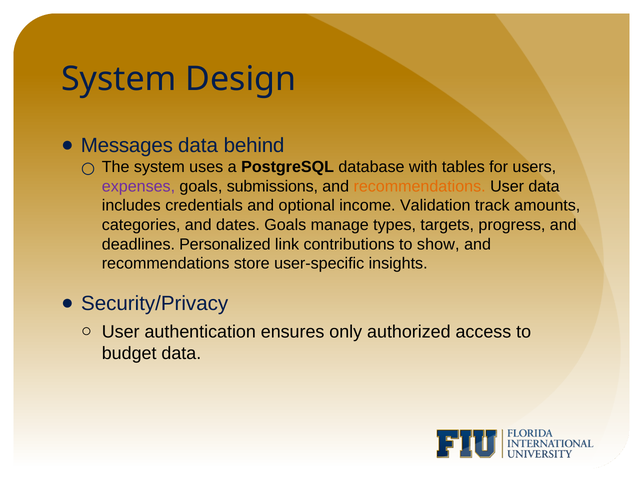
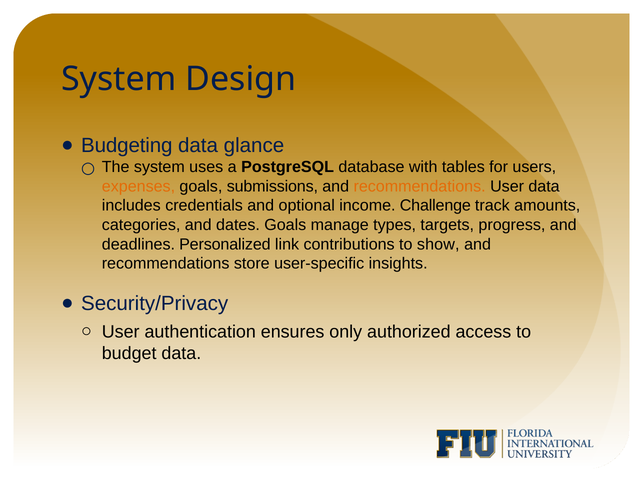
Messages: Messages -> Budgeting
behind: behind -> glance
expenses colour: purple -> orange
Validation: Validation -> Challenge
